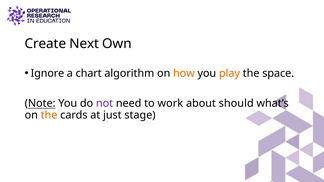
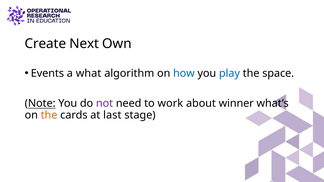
Ignore: Ignore -> Events
chart: chart -> what
how colour: orange -> blue
play colour: orange -> blue
should: should -> winner
just: just -> last
